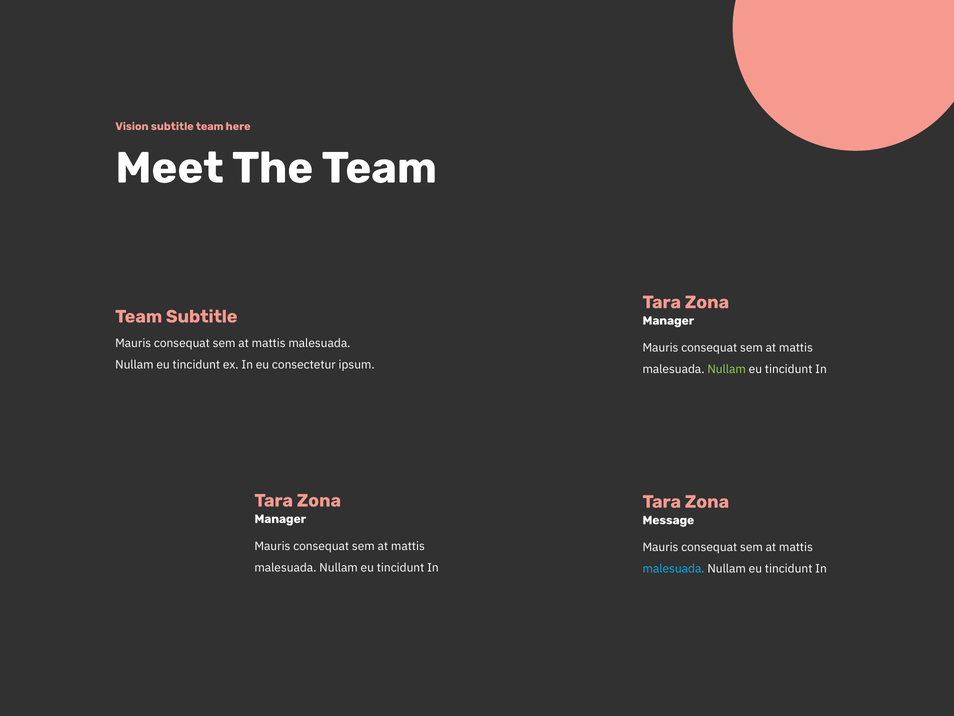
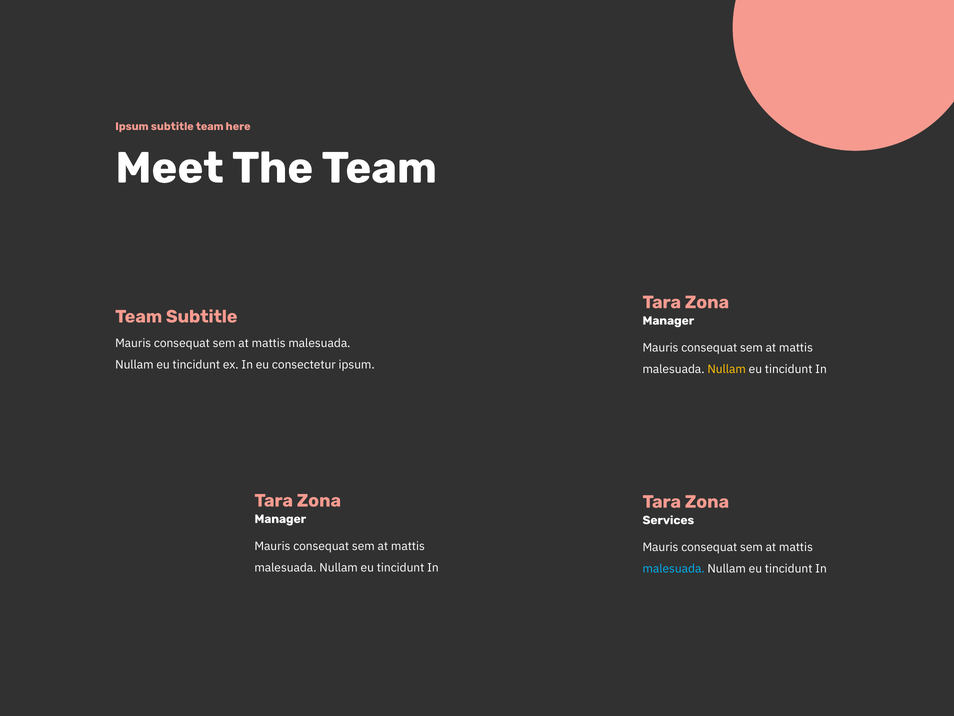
Vision at (132, 126): Vision -> Ipsum
Nullam at (727, 369) colour: light green -> yellow
Message: Message -> Services
